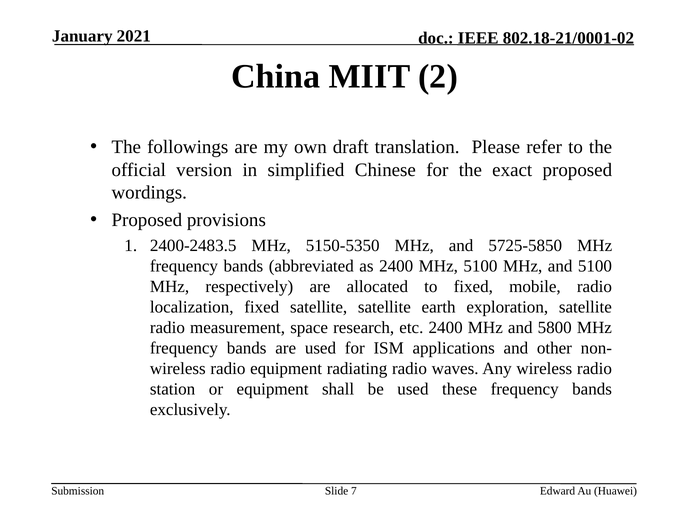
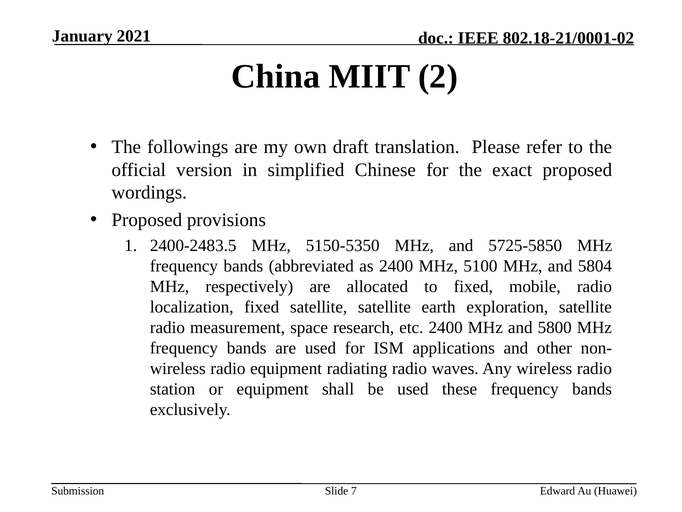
and 5100: 5100 -> 5804
